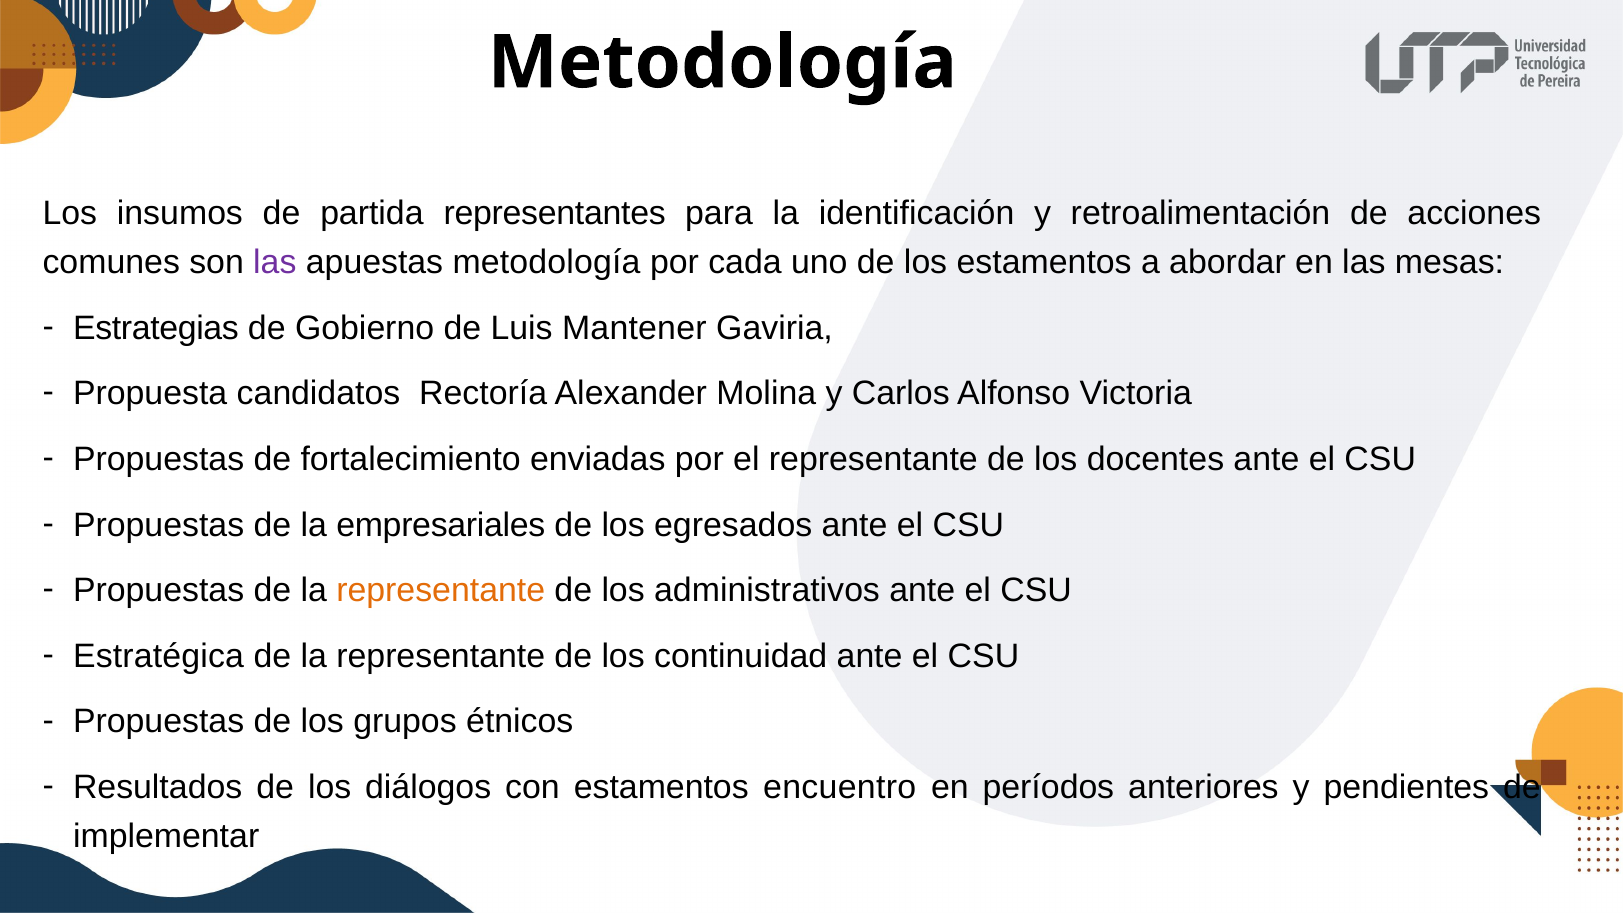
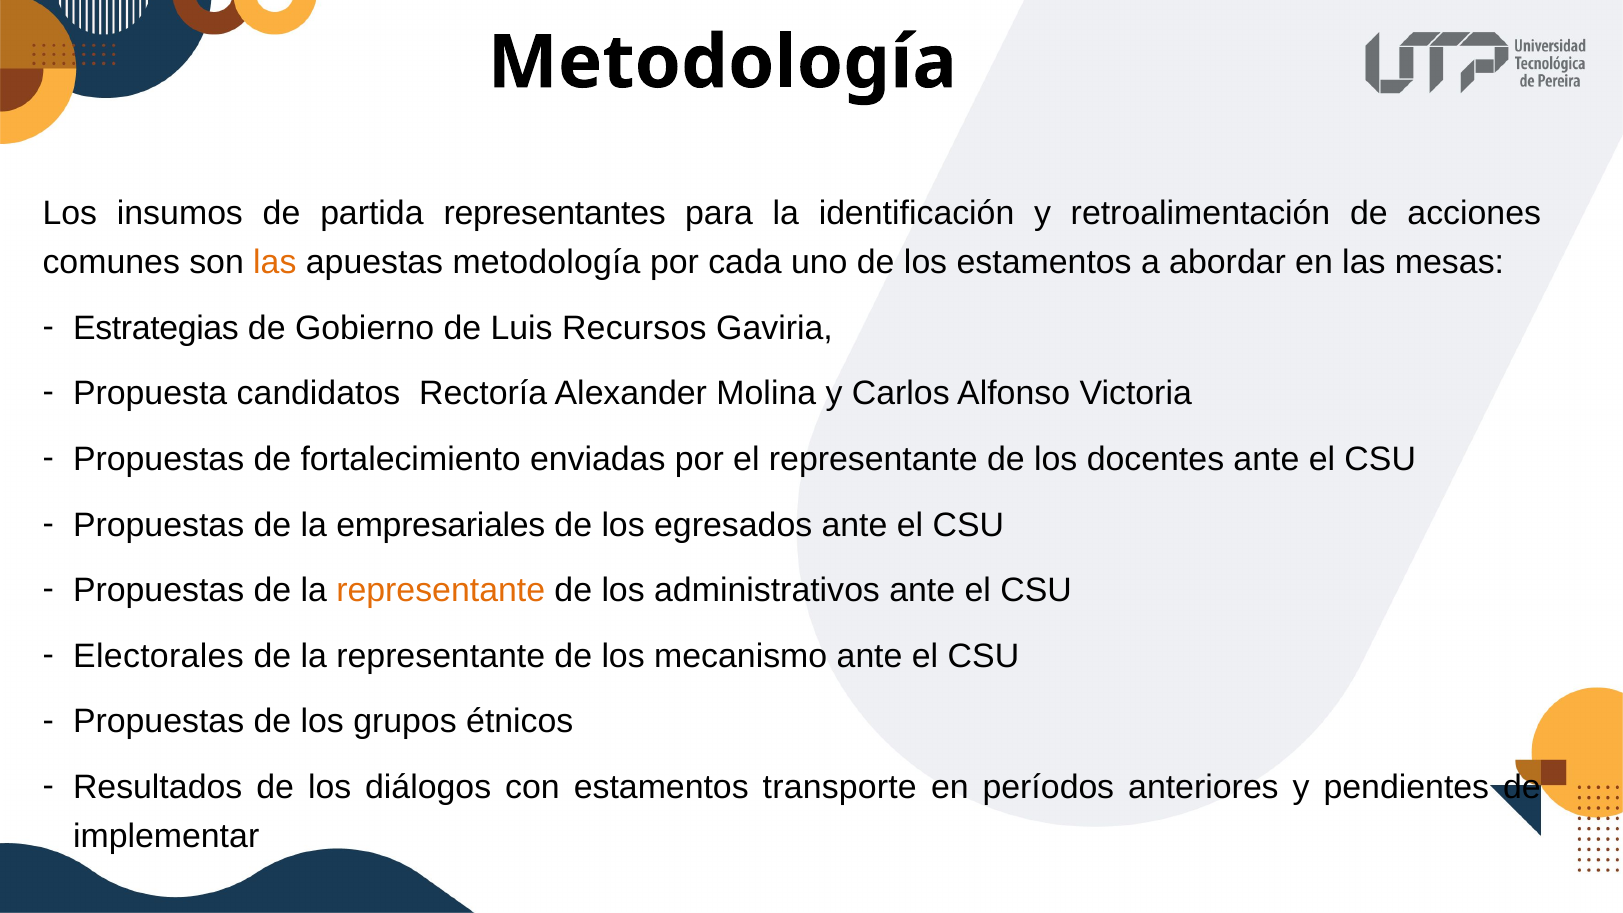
las at (275, 262) colour: purple -> orange
Mantener: Mantener -> Recursos
Estratégica: Estratégica -> Electorales
continuidad: continuidad -> mecanismo
encuentro: encuentro -> transporte
